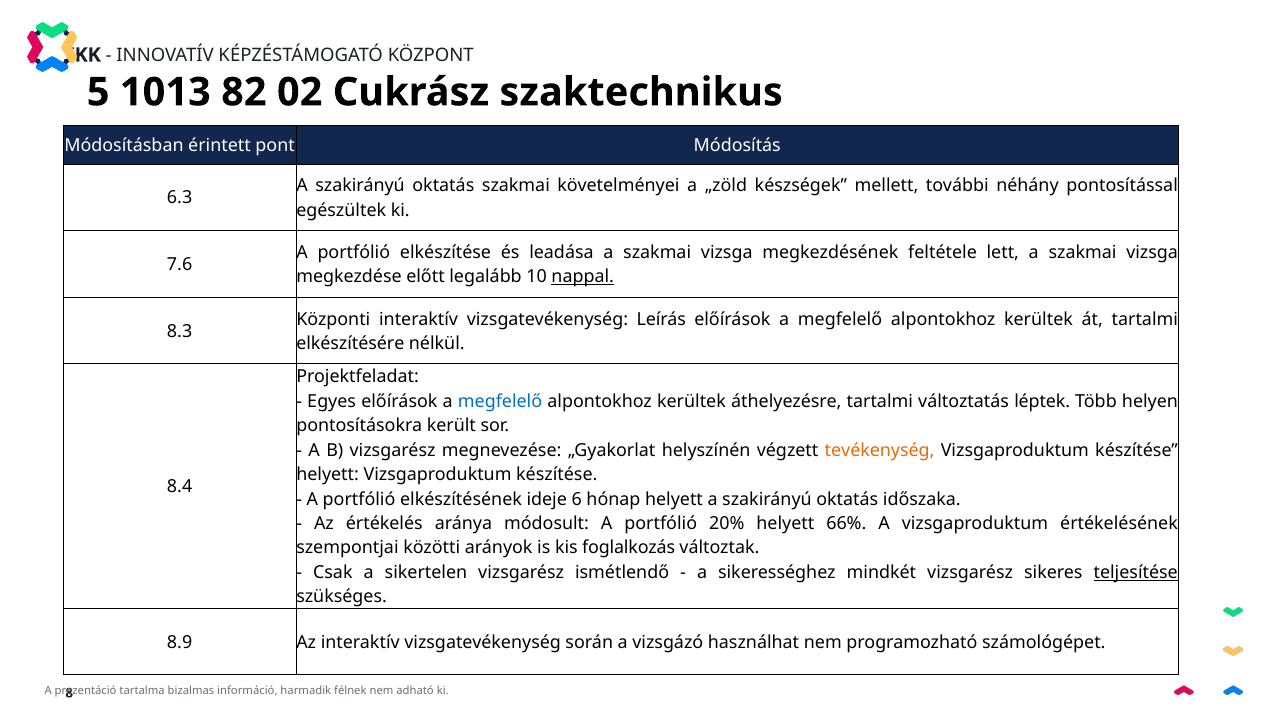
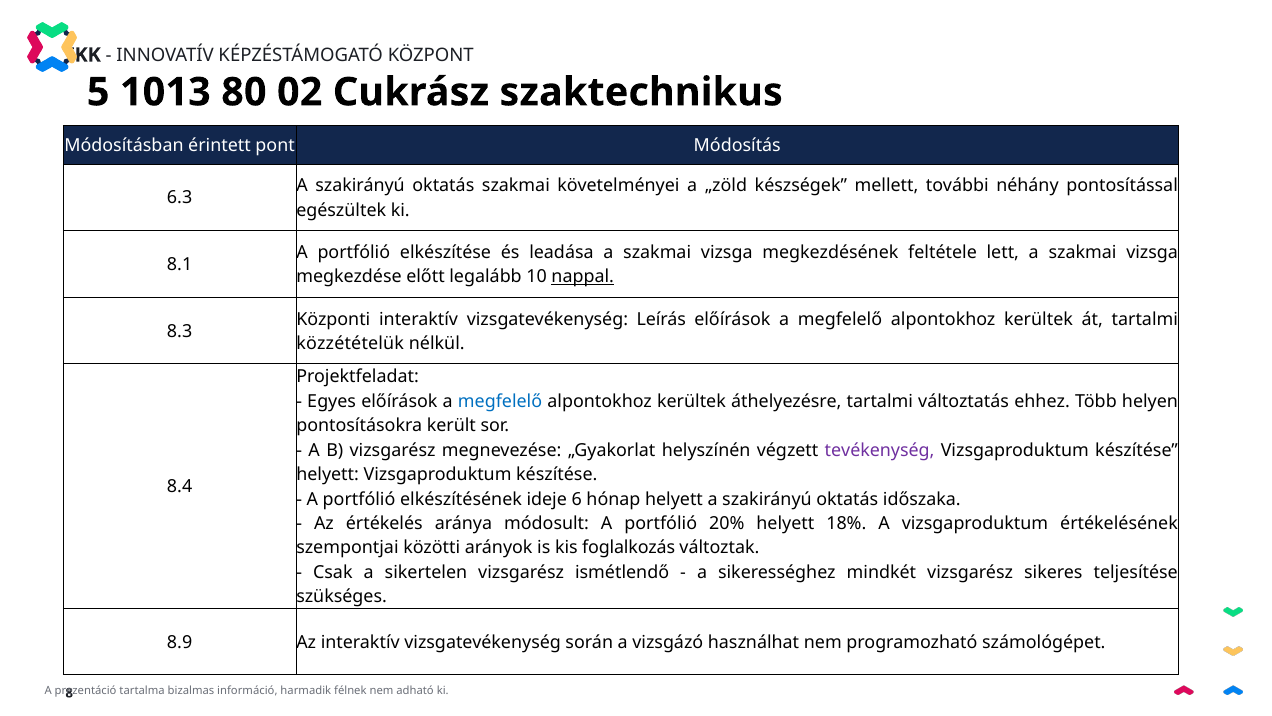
82: 82 -> 80
7.6: 7.6 -> 8.1
elkészítésére: elkészítésére -> közzétételük
léptek: léptek -> ehhez
tevékenység colour: orange -> purple
66%: 66% -> 18%
teljesítése underline: present -> none
